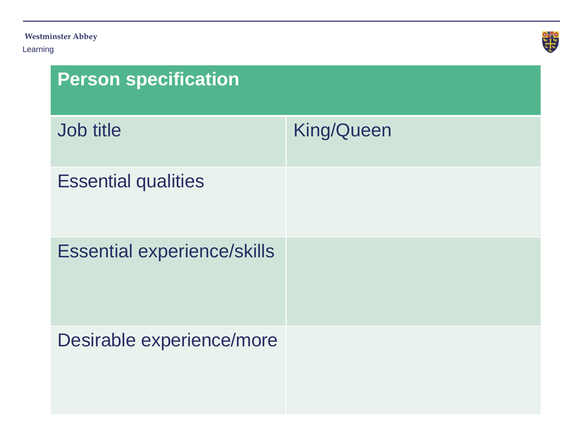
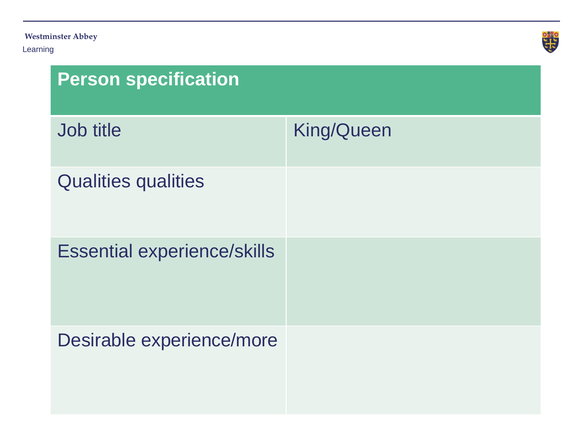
Essential at (94, 182): Essential -> Qualities
